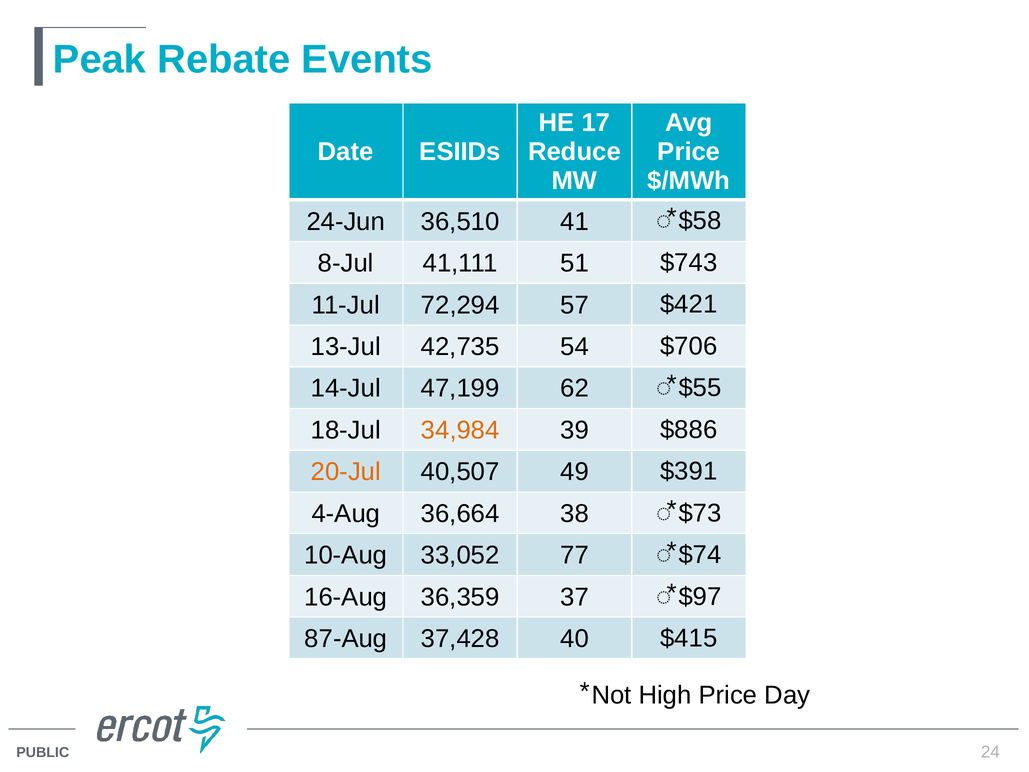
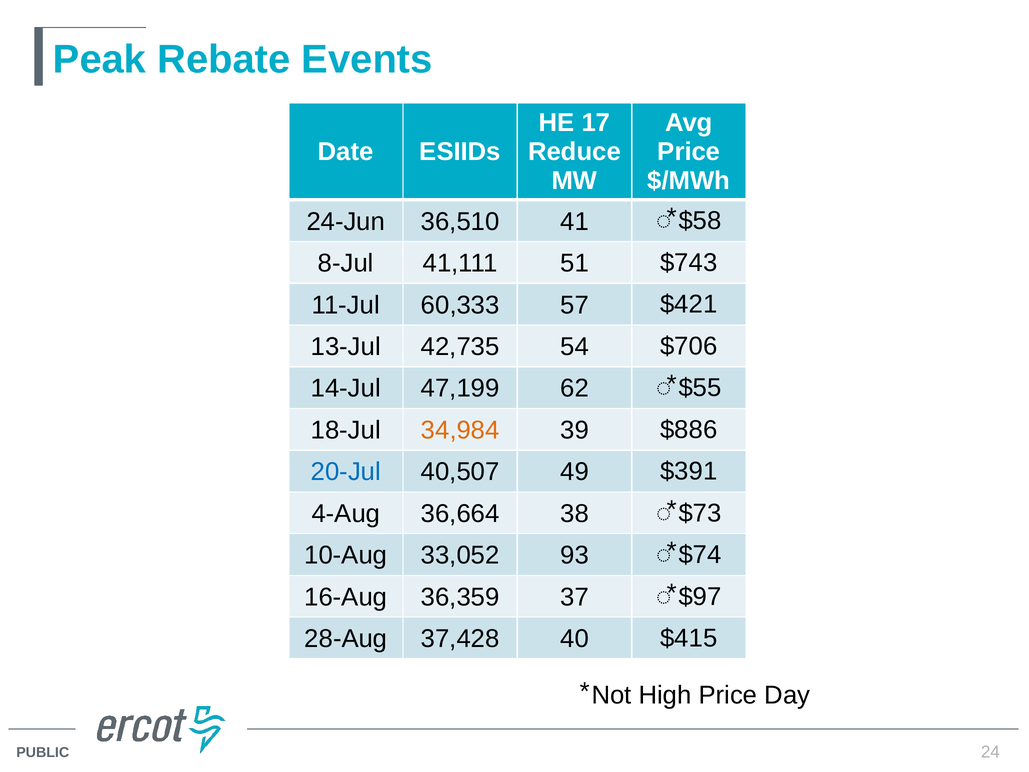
72,294: 72,294 -> 60,333
20-Jul colour: orange -> blue
77: 77 -> 93
87-Aug: 87-Aug -> 28-Aug
